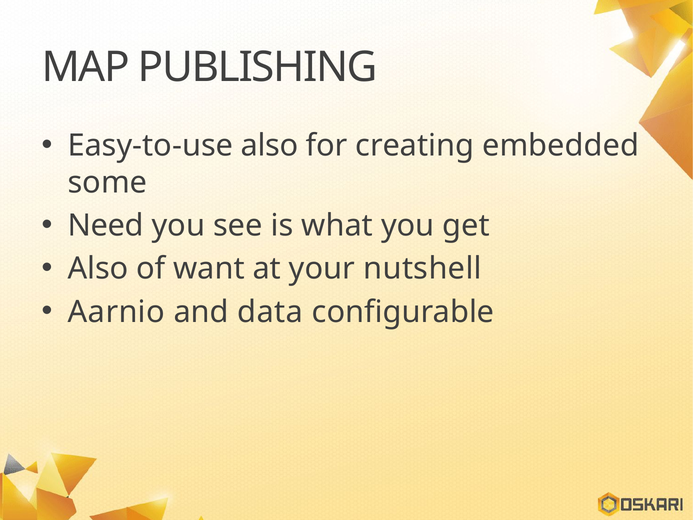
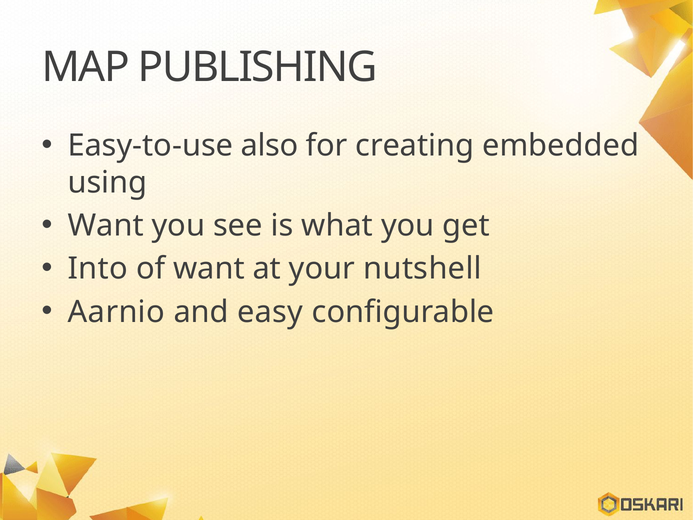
some: some -> using
Need at (106, 225): Need -> Want
Also at (98, 269): Also -> Into
data: data -> easy
